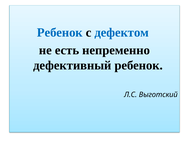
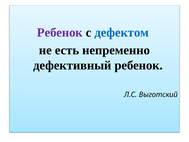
Ребенок at (60, 32) colour: blue -> purple
